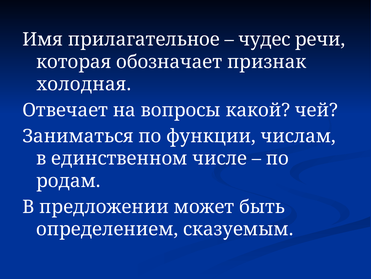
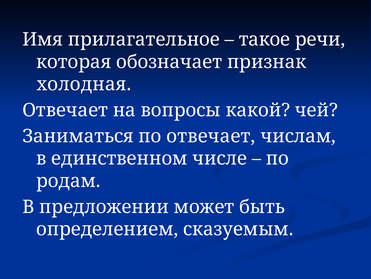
чудес: чудес -> такое
по функции: функции -> отвечает
